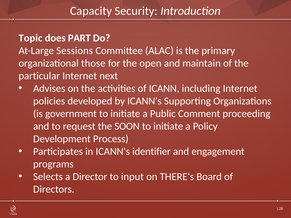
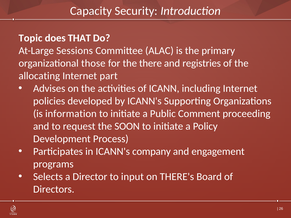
PART: PART -> THAT
open: open -> there
maintain: maintain -> registries
particular: particular -> allocating
next: next -> part
government: government -> information
identifier: identifier -> company
